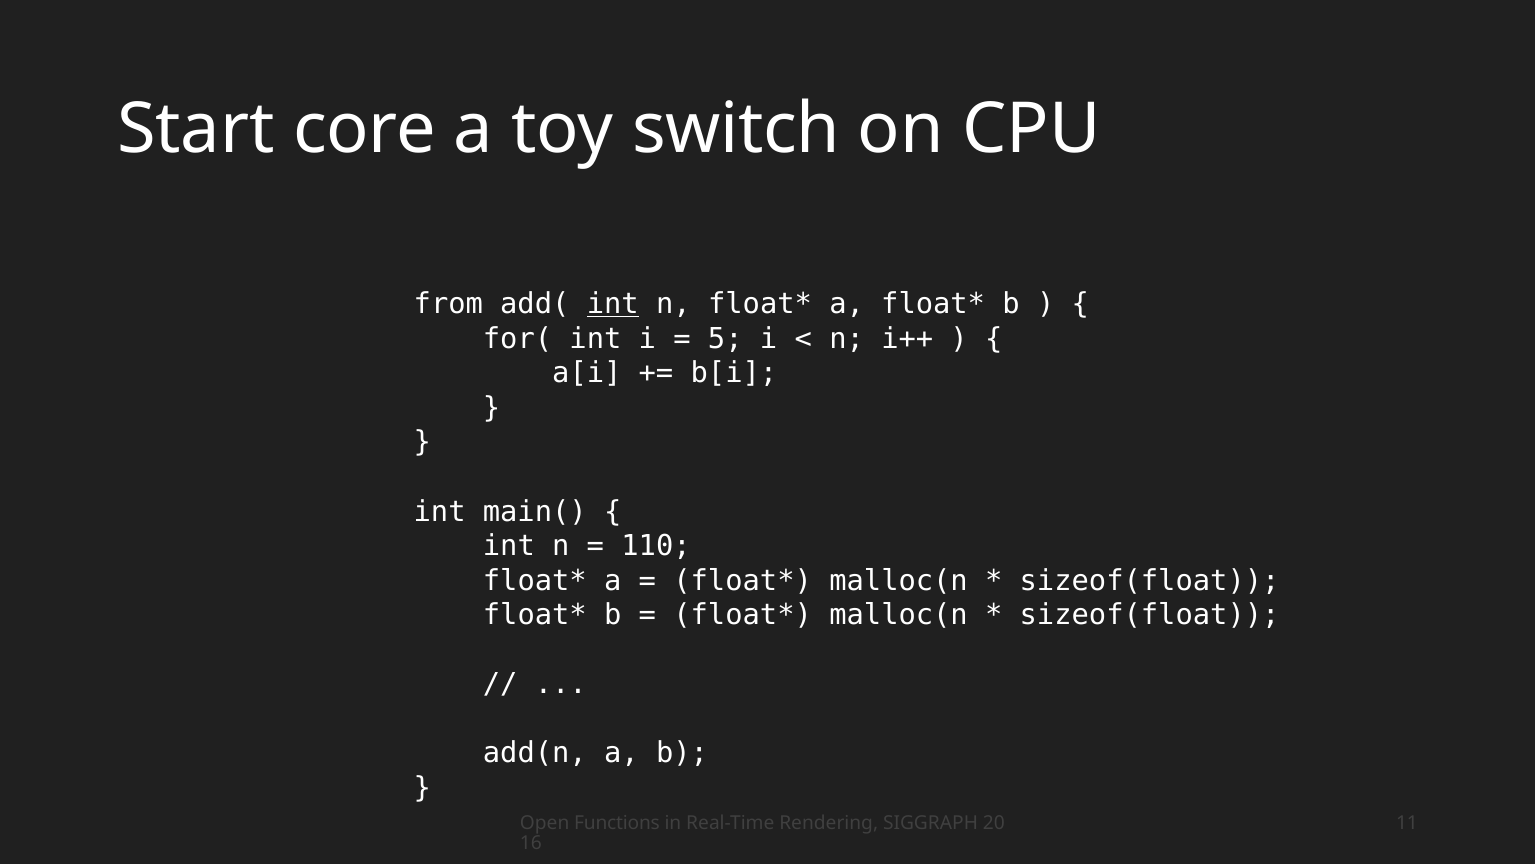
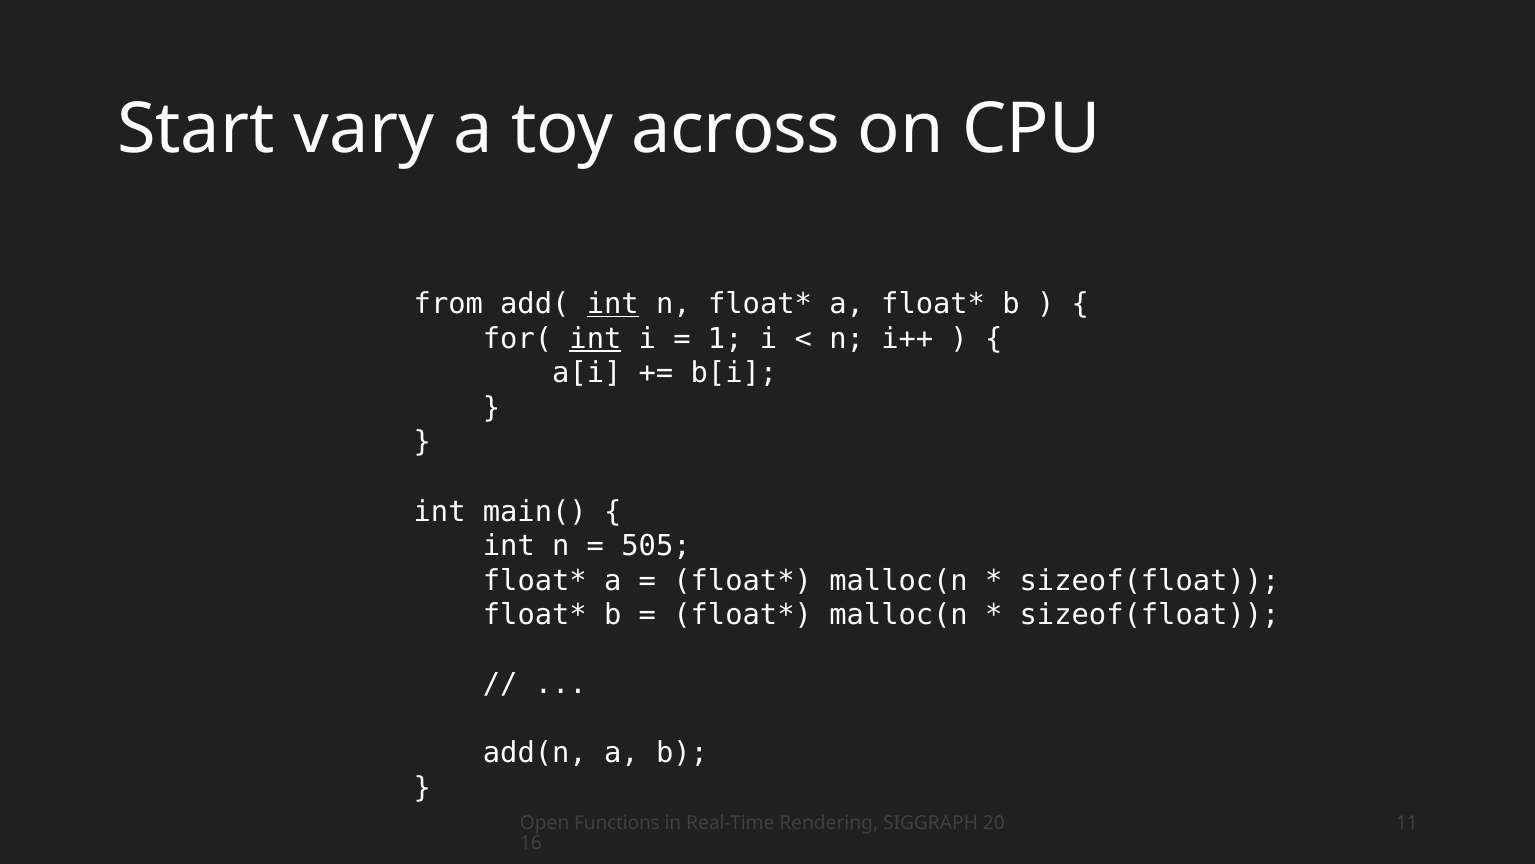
core: core -> vary
switch: switch -> across
int at (595, 339) underline: none -> present
5: 5 -> 1
110: 110 -> 505
